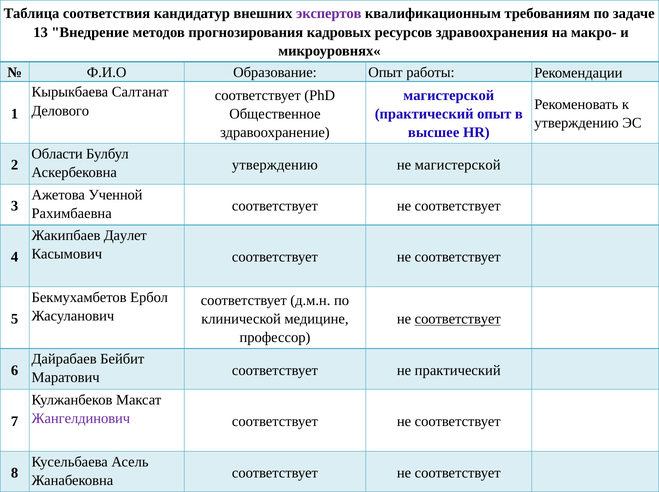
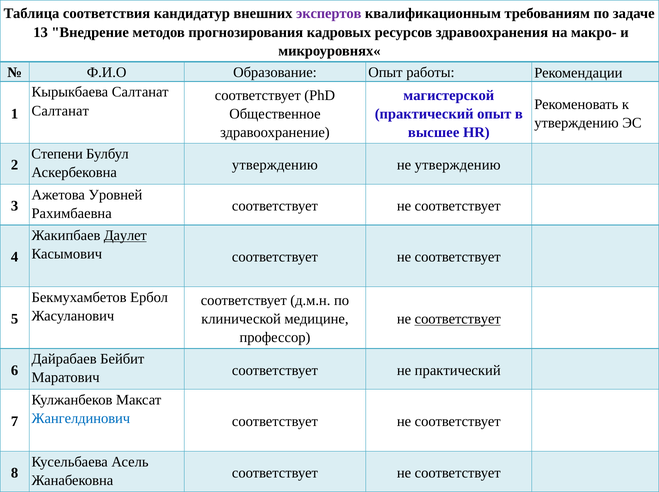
Делового at (60, 111): Делового -> Салтанат
Области: Области -> Степени
не магистерской: магистерской -> утверждению
Ученной: Ученной -> Уровней
Даулет underline: none -> present
Жангелдинович colour: purple -> blue
